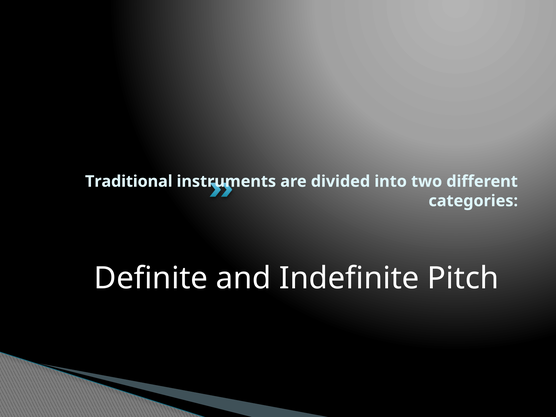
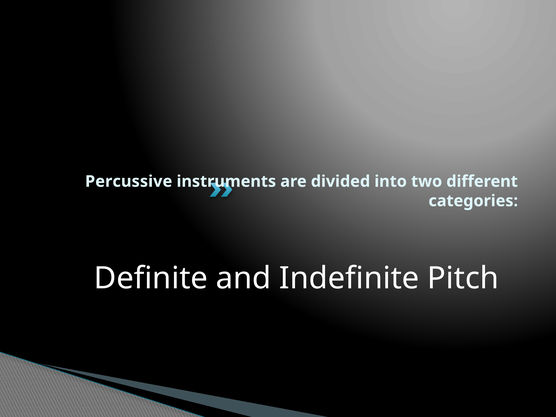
Traditional: Traditional -> Percussive
